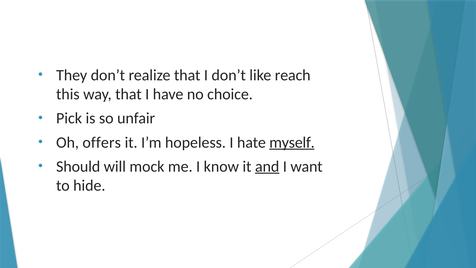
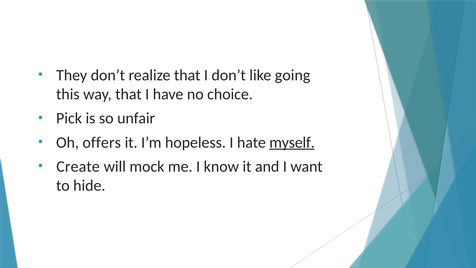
reach: reach -> going
Should: Should -> Create
and underline: present -> none
